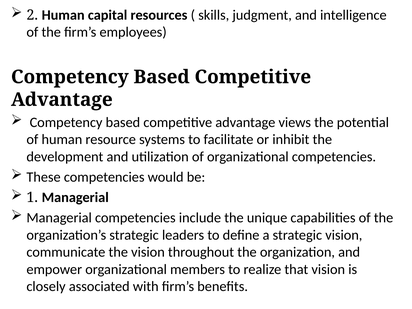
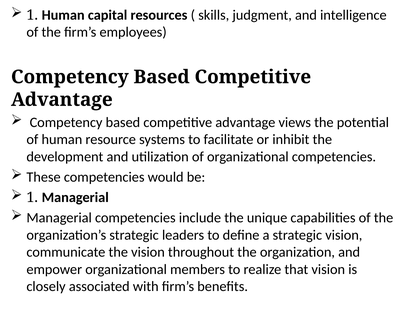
2 at (32, 15): 2 -> 1
